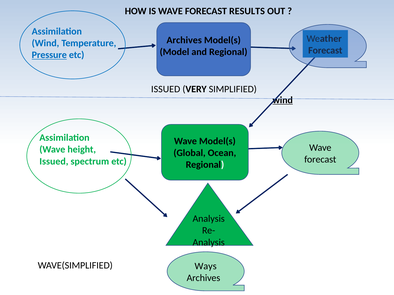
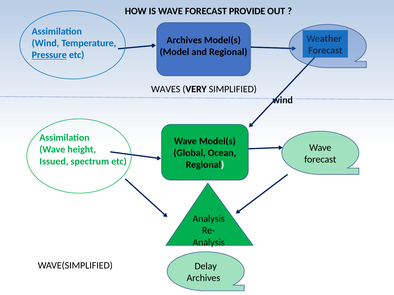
RESULTS: RESULTS -> PROVIDE
ISSUED at (166, 89): ISSUED -> WAVES
wind at (283, 100) underline: present -> none
Ways: Ways -> Delay
